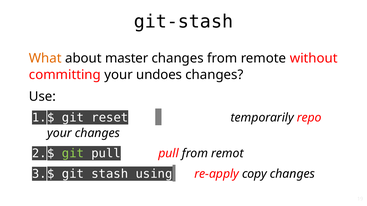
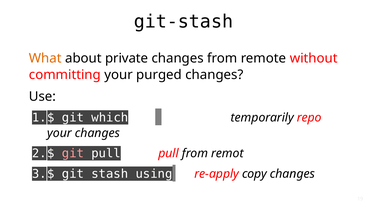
master: master -> private
undoes: undoes -> purged
reset: reset -> which
git at (73, 154) colour: light green -> pink
